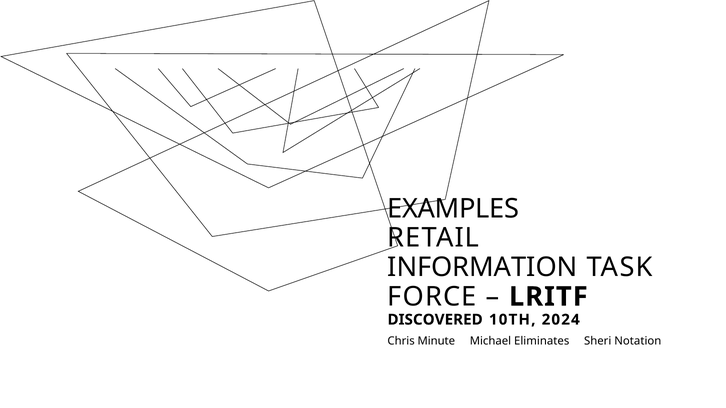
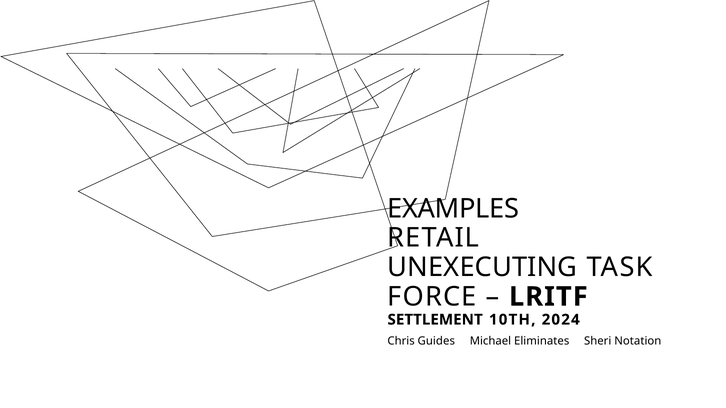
INFORMATION: INFORMATION -> UNEXECUTING
DISCOVERED: DISCOVERED -> SETTLEMENT
Minute: Minute -> Guides
